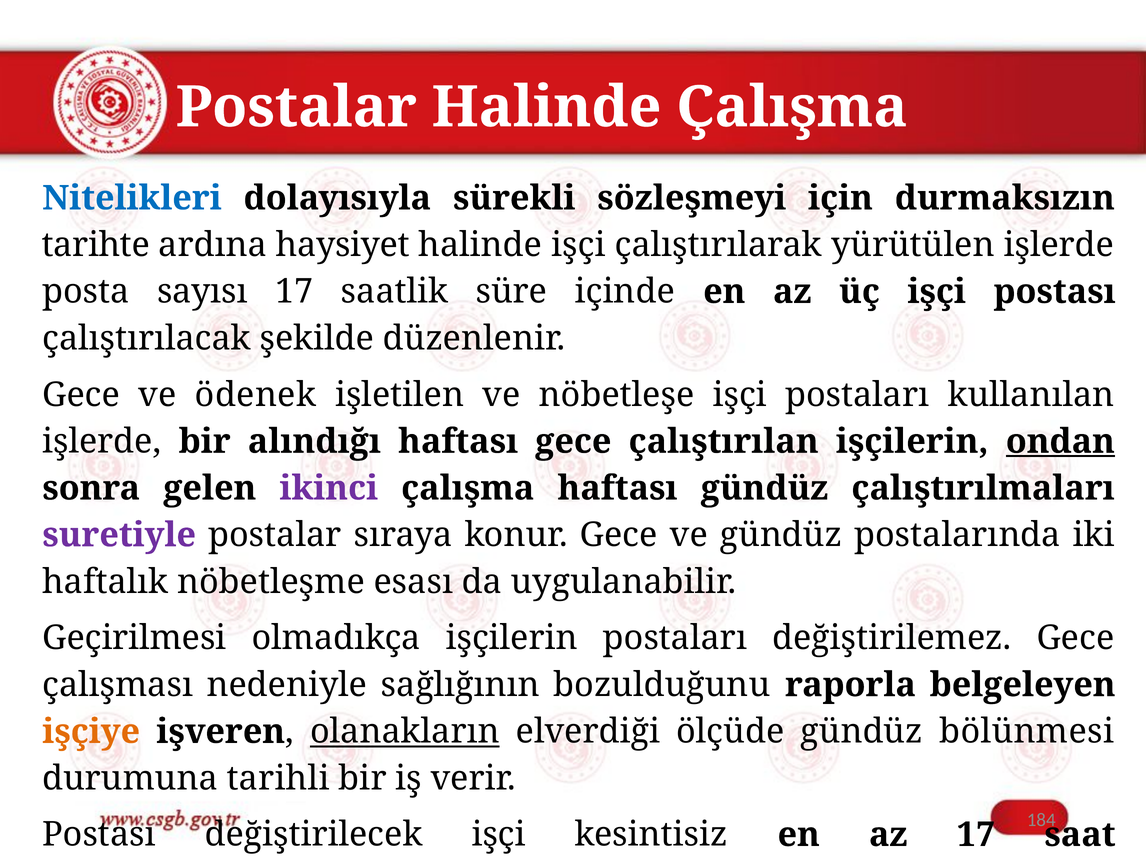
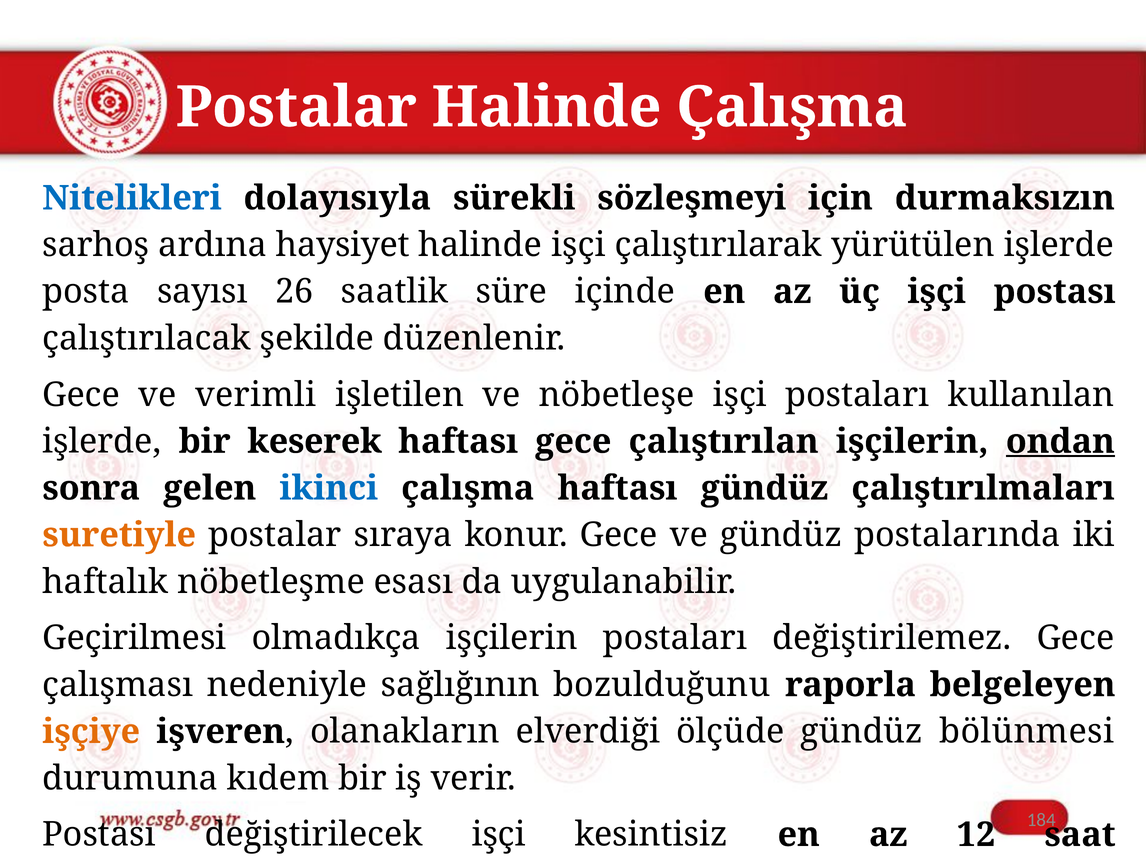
tarihte: tarihte -> sarhoş
sayısı 17: 17 -> 26
ödenek: ödenek -> verimli
alındığı: alındığı -> keserek
ikinci colour: purple -> blue
suretiyle colour: purple -> orange
olanakların underline: present -> none
tarihli: tarihli -> kıdem
az 17: 17 -> 12
